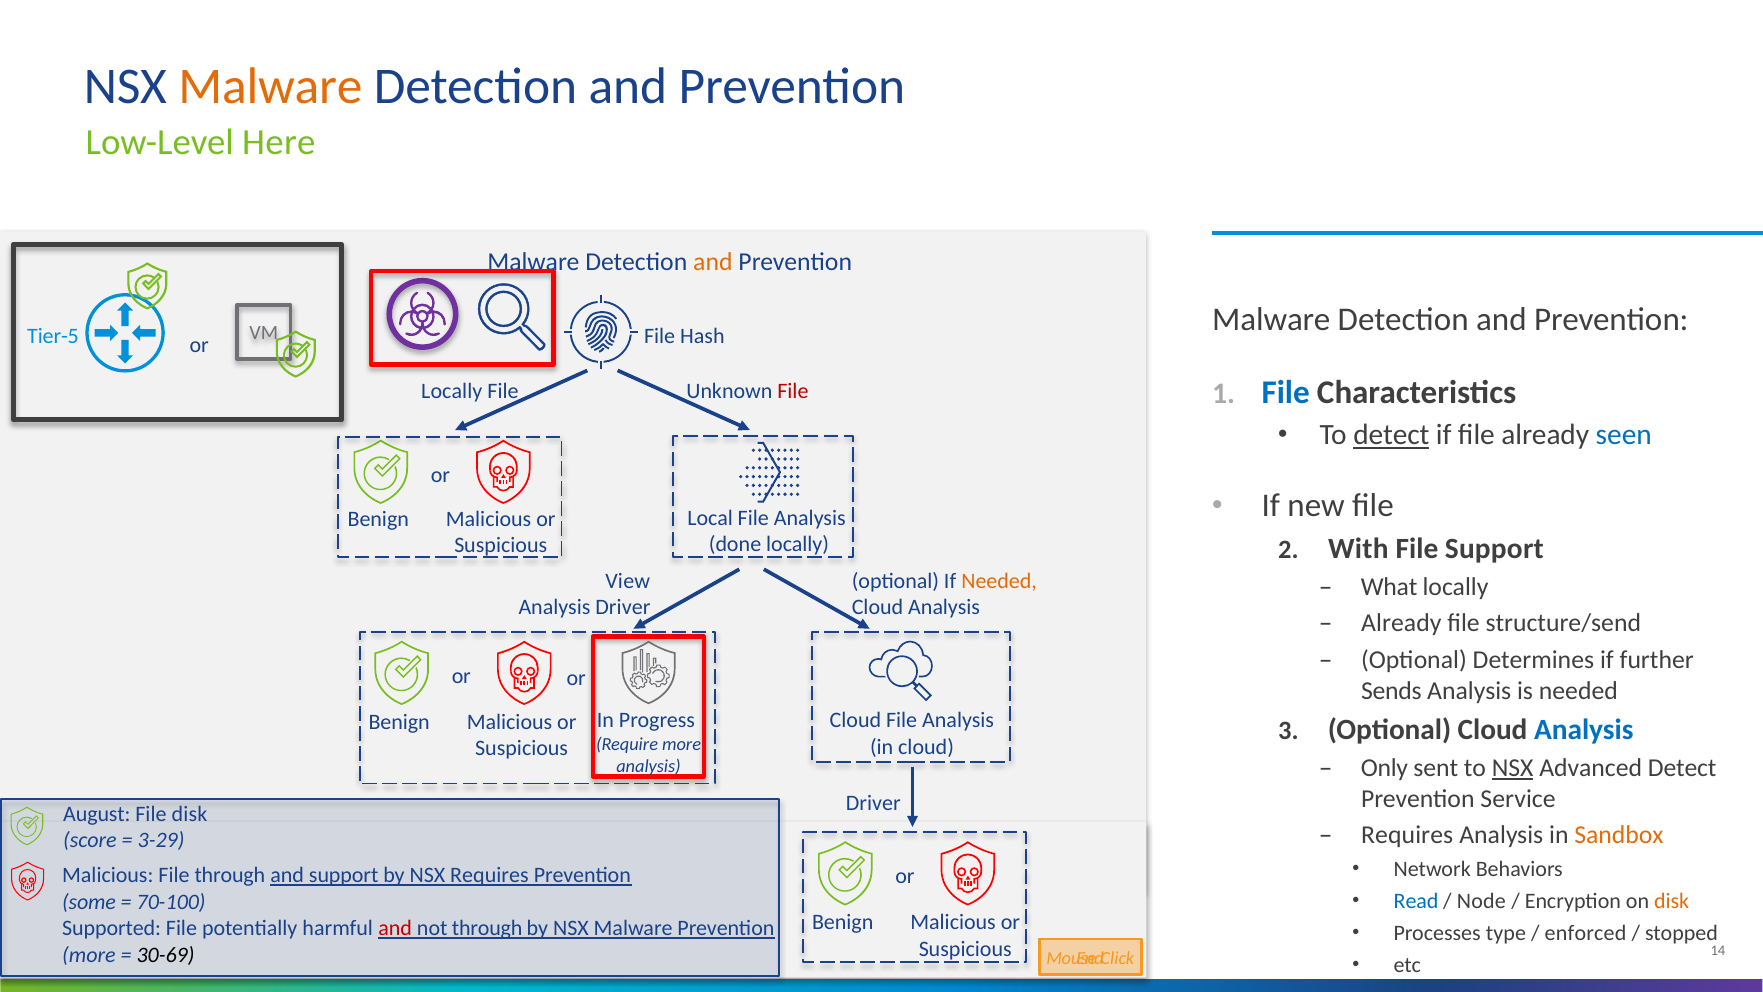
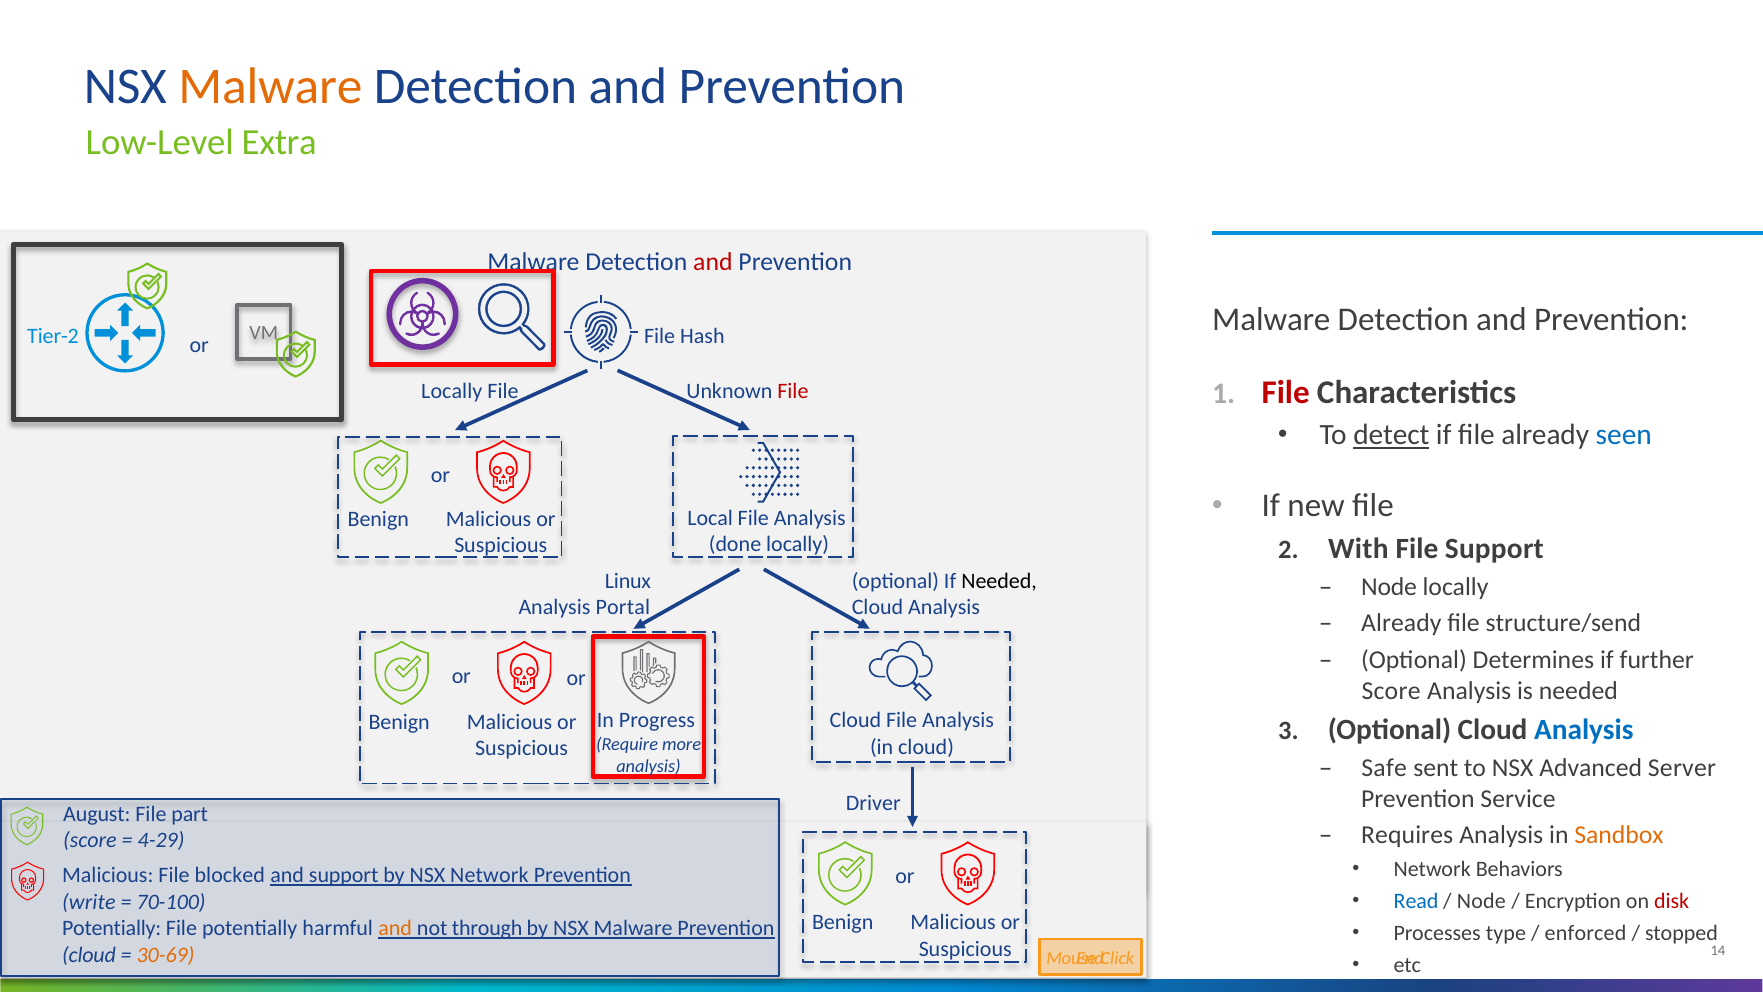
Here: Here -> Extra
and at (713, 262) colour: orange -> red
Tier-5: Tier-5 -> Tier-2
File at (1286, 392) colour: blue -> red
View: View -> Linux
Needed at (999, 581) colour: orange -> black
What at (1389, 587): What -> Node
Analysis Driver: Driver -> Portal
Sends at (1391, 691): Sends -> Score
Only: Only -> Safe
NSX at (1513, 768) underline: present -> none
Advanced Detect: Detect -> Server
File disk: disk -> part
3-29: 3-29 -> 4-29
File through: through -> blocked
NSX Requires: Requires -> Network
disk at (1672, 901) colour: orange -> red
some: some -> write
Supported at (112, 928): Supported -> Potentially
and at (395, 928) colour: red -> orange
more at (89, 955): more -> cloud
30-69 colour: black -> orange
